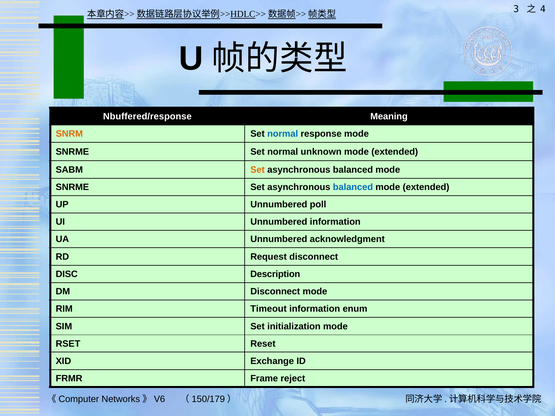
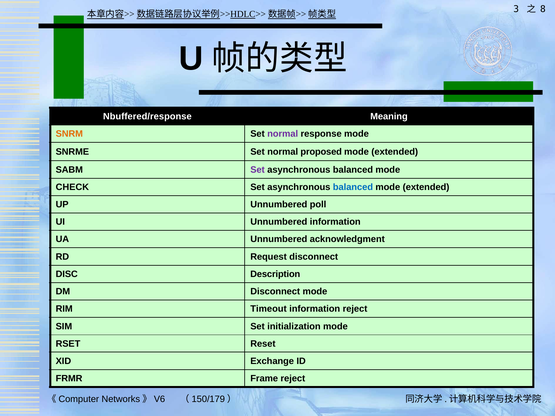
4: 4 -> 8
normal at (283, 134) colour: blue -> purple
unknown: unknown -> proposed
Set at (258, 170) colour: orange -> purple
SNRME at (72, 187): SNRME -> CHECK
information enum: enum -> reject
